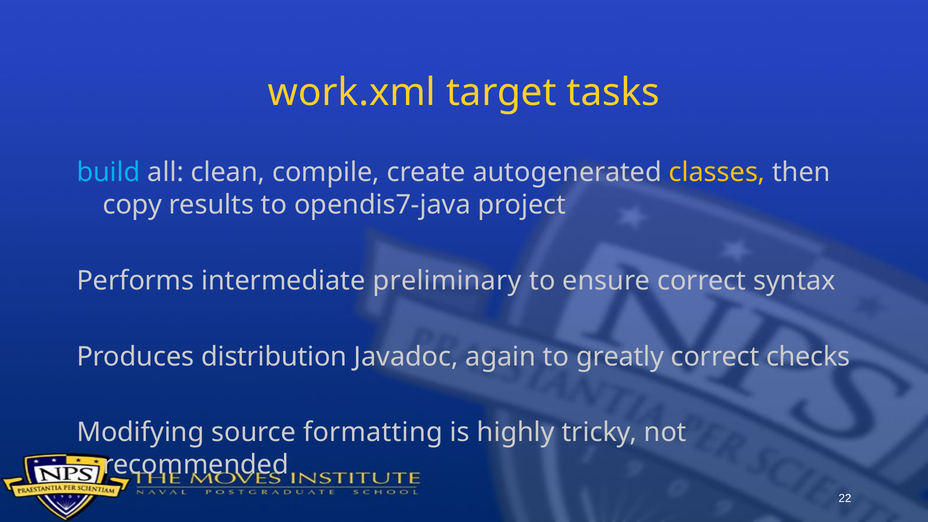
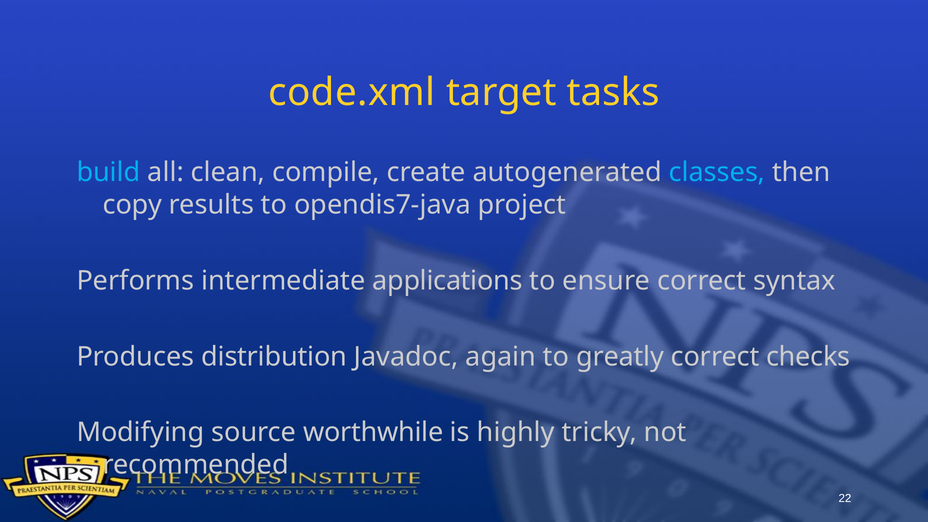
work.xml: work.xml -> code.xml
classes colour: yellow -> light blue
preliminary: preliminary -> applications
formatting: formatting -> worthwhile
